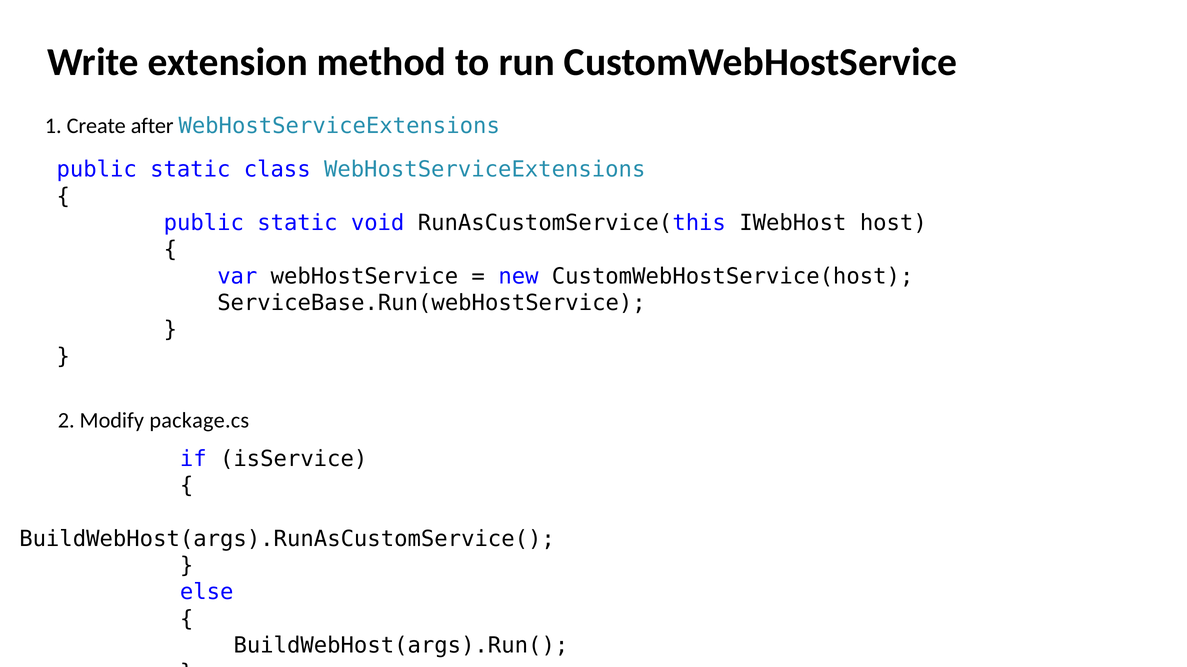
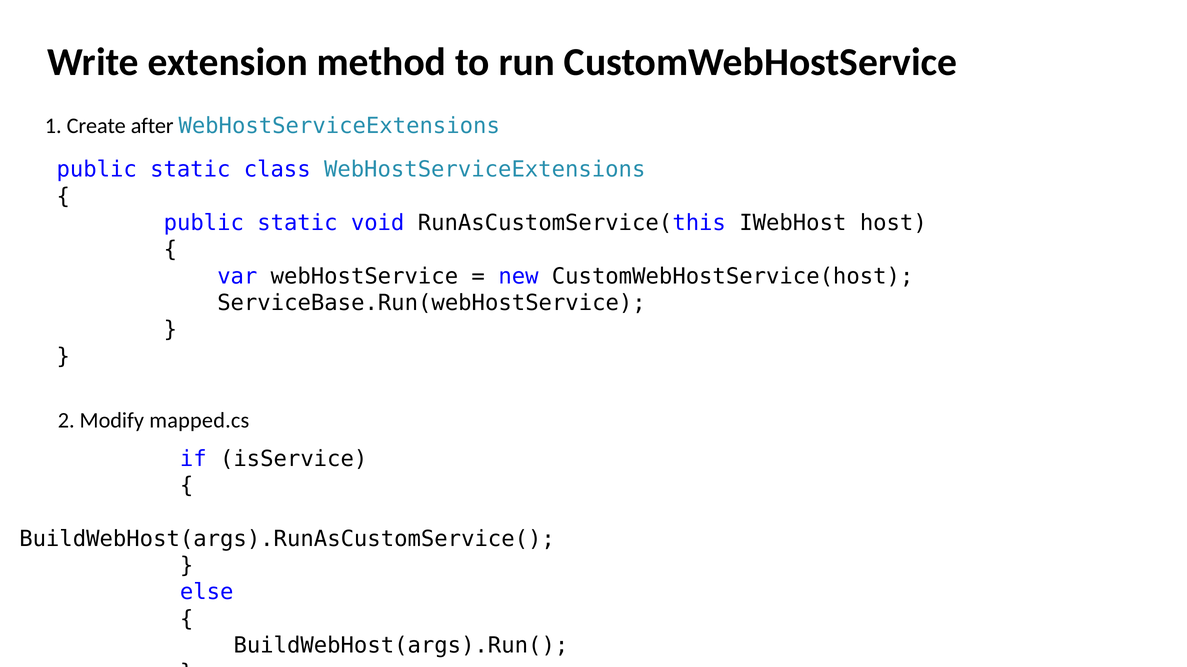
package.cs: package.cs -> mapped.cs
